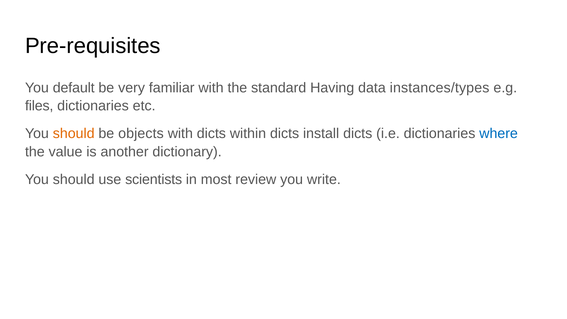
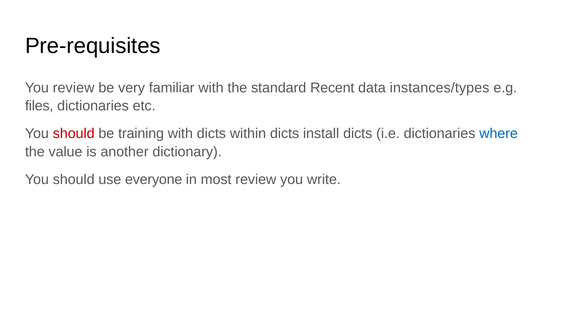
You default: default -> review
Having: Having -> Recent
should at (74, 134) colour: orange -> red
objects: objects -> training
scientists: scientists -> everyone
